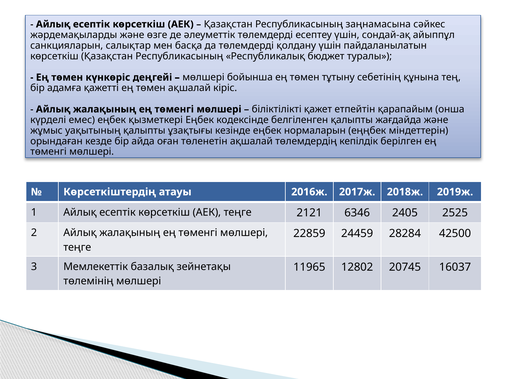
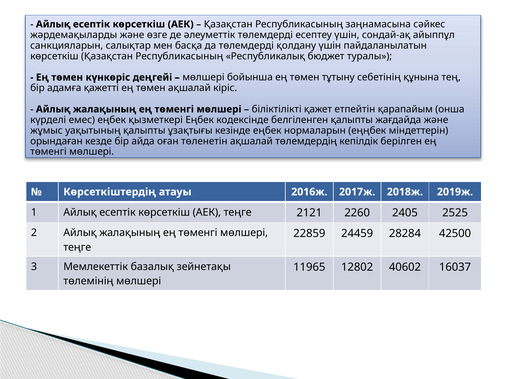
6346: 6346 -> 2260
20745: 20745 -> 40602
